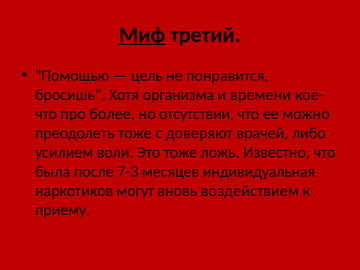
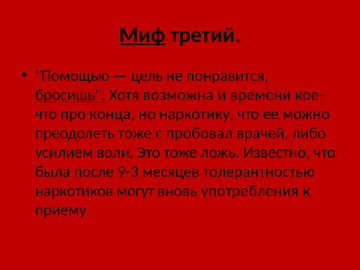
бросишь underline: none -> present
организма: организма -> возможна
более: более -> конца
отсутствии: отсутствии -> наркотику
доверяют: доверяют -> пробовал
7-3: 7-3 -> 9-3
индивидуальная: индивидуальная -> толерантностью
воздействием: воздействием -> употребления
